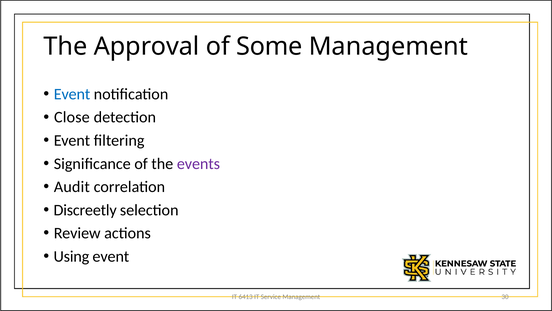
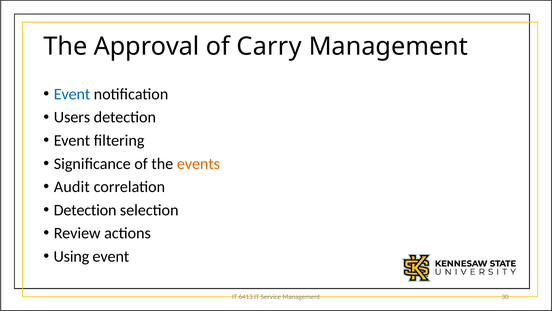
Some: Some -> Carry
Close: Close -> Users
events colour: purple -> orange
Discreetly at (85, 210): Discreetly -> Detection
